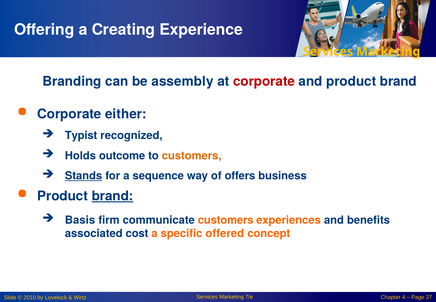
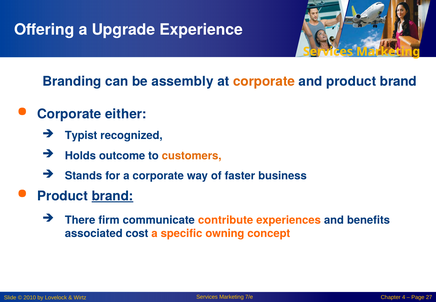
Creating: Creating -> Upgrade
corporate at (264, 81) colour: red -> orange
Stands underline: present -> none
a sequence: sequence -> corporate
offers: offers -> faster
Basis: Basis -> There
communicate customers: customers -> contribute
offered: offered -> owning
